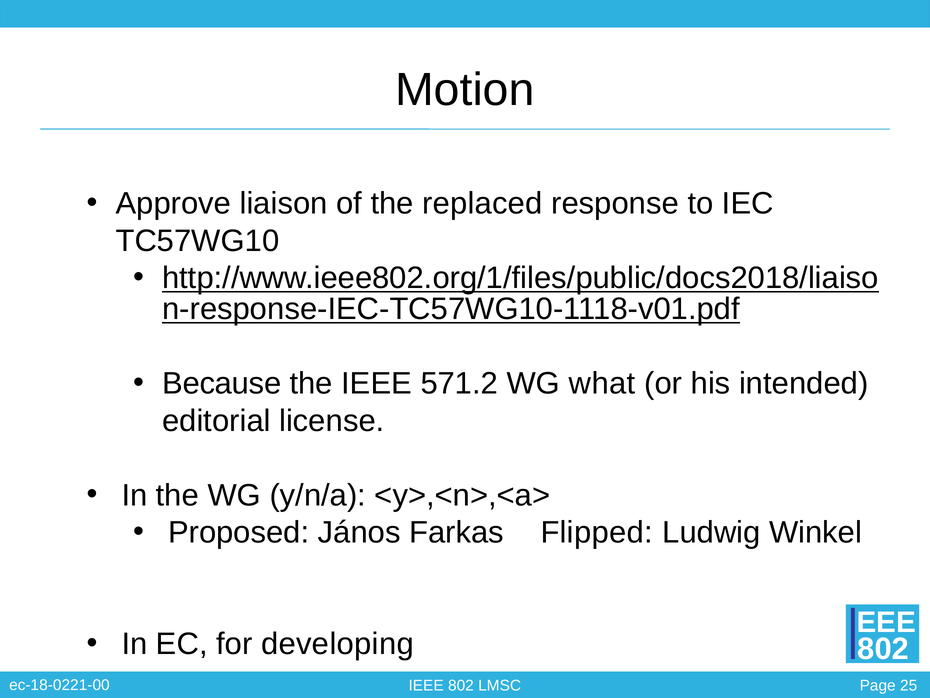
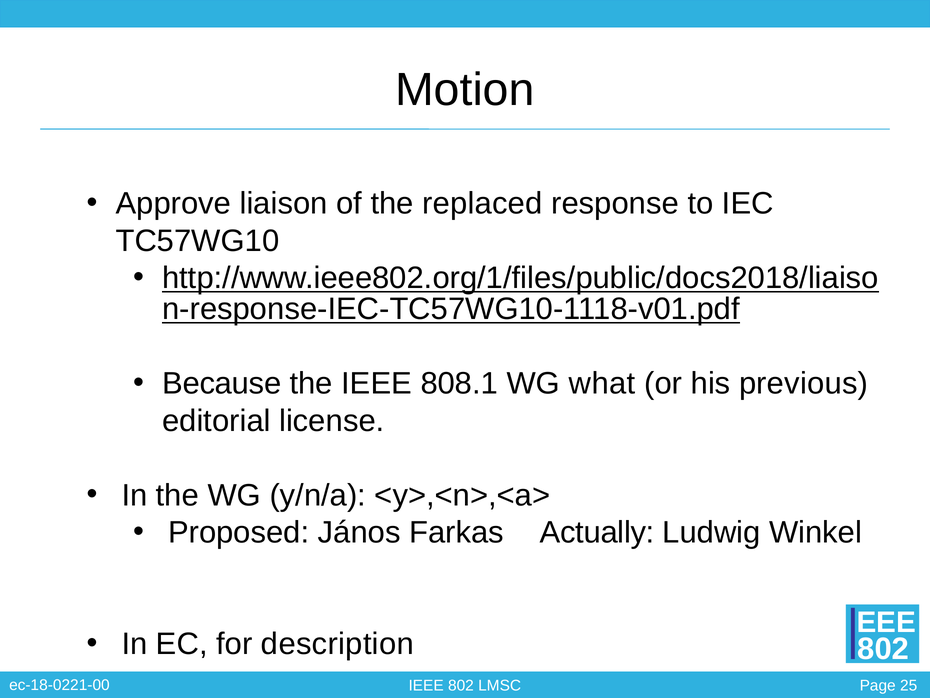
571.2: 571.2 -> 808.1
intended: intended -> previous
Flipped: Flipped -> Actually
developing: developing -> description
